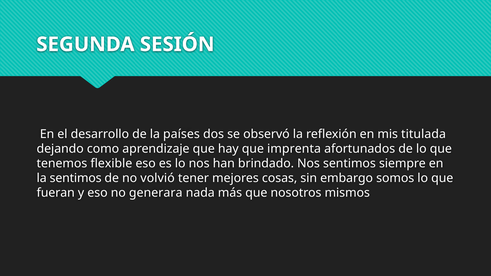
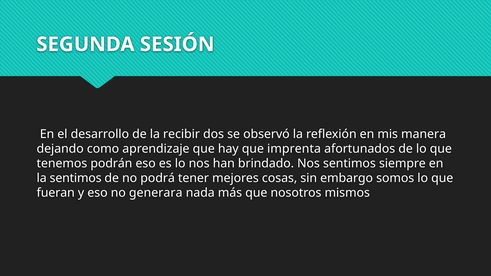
países: países -> recibir
titulada: titulada -> manera
flexible: flexible -> podrán
volvió: volvió -> podrá
